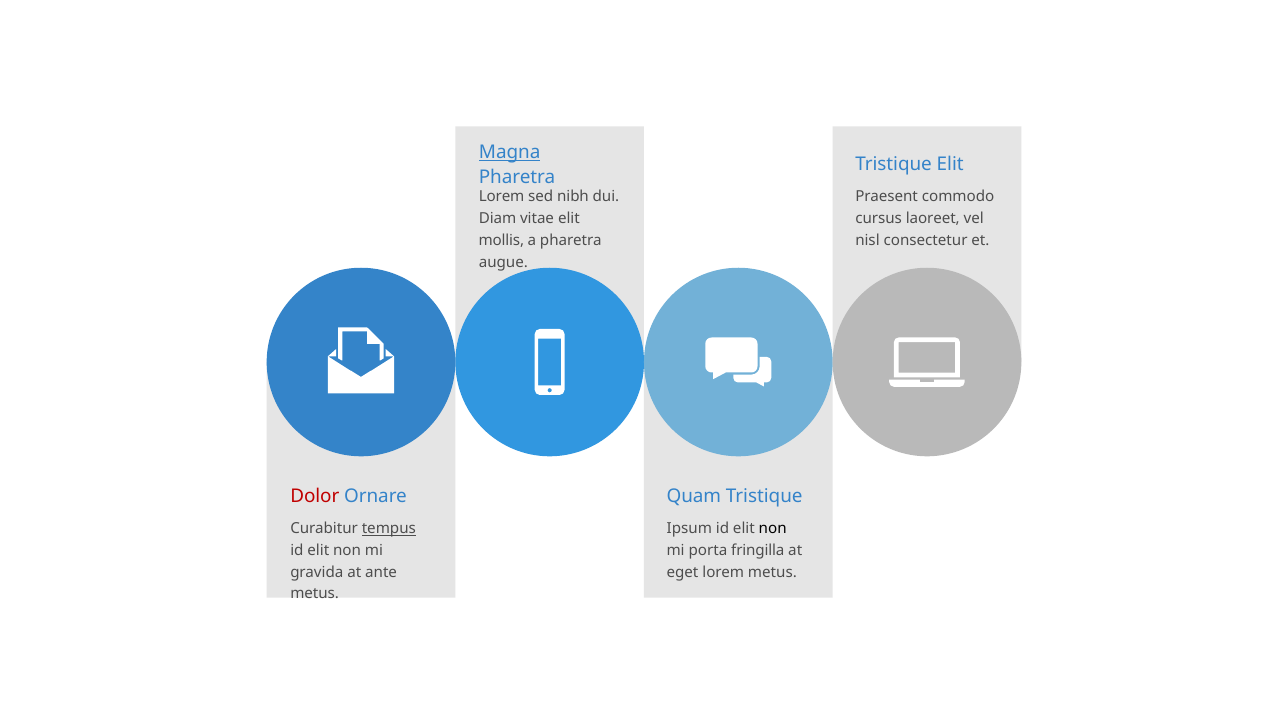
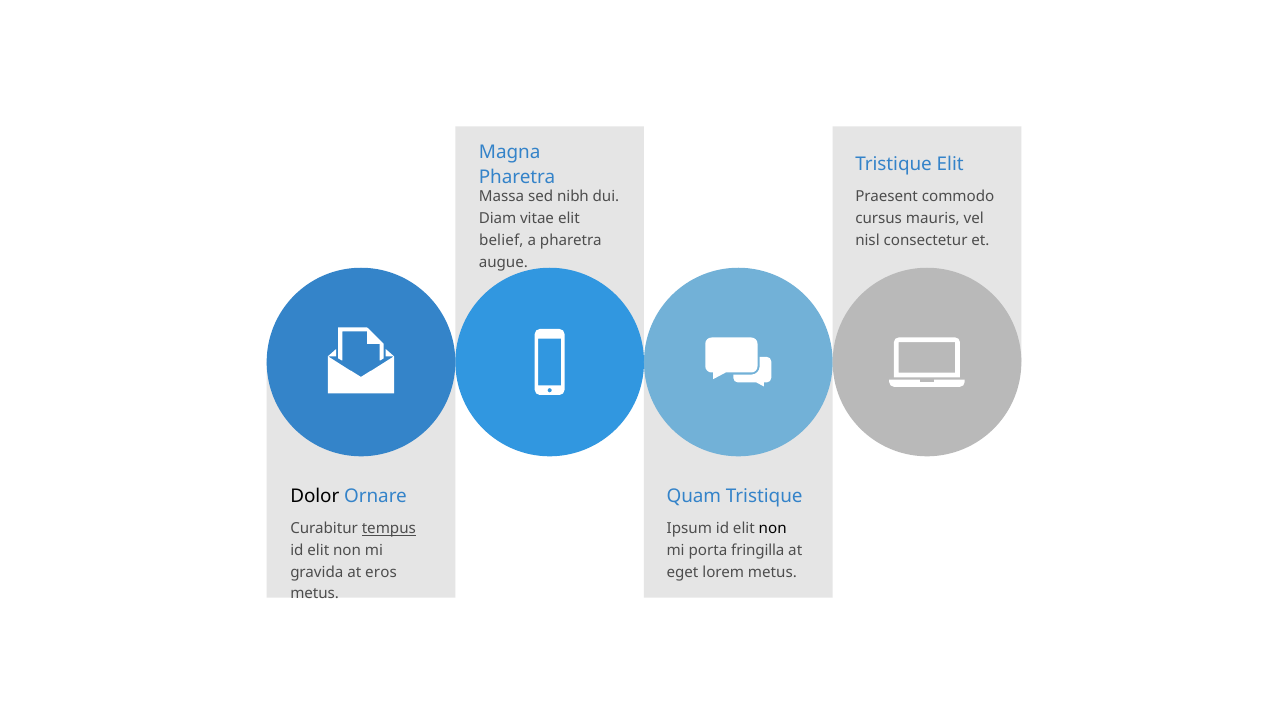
Magna underline: present -> none
Lorem at (502, 197): Lorem -> Massa
laoreet: laoreet -> mauris
mollis: mollis -> belief
Dolor colour: red -> black
ante: ante -> eros
